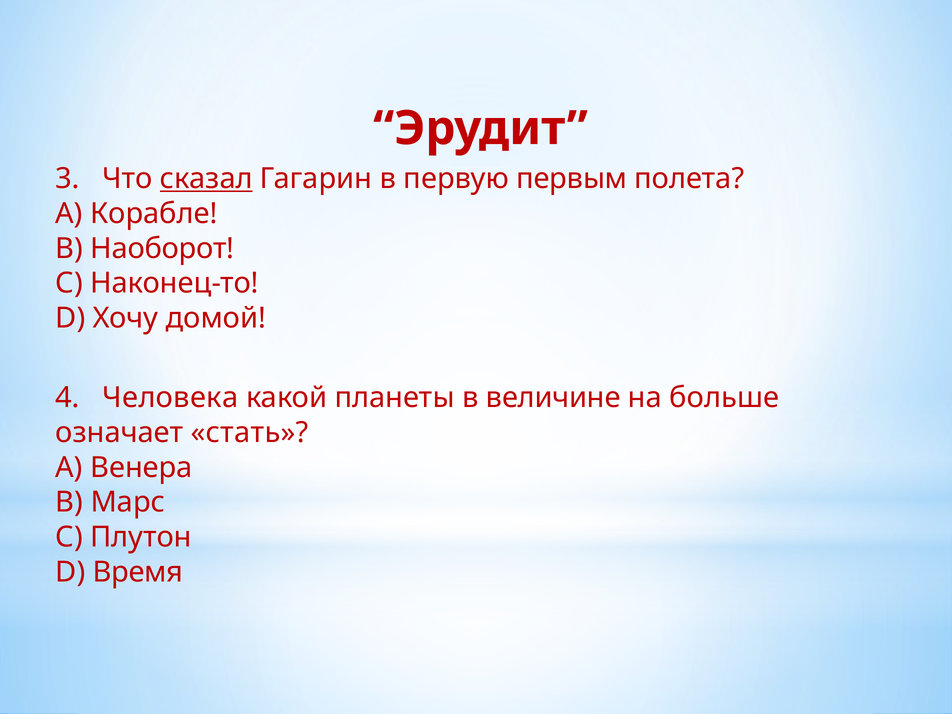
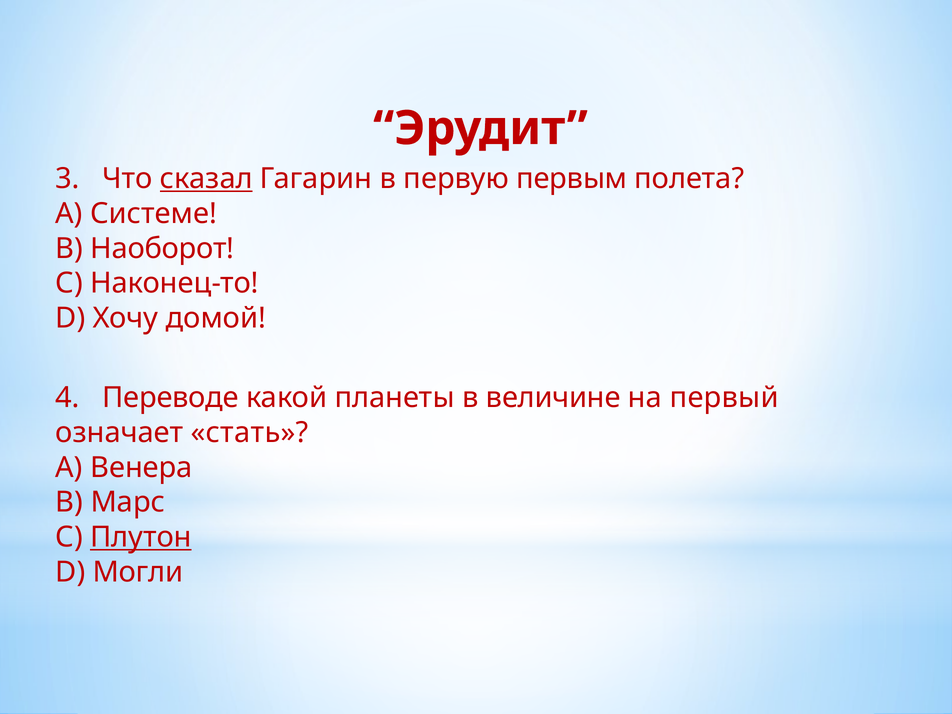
Корабле: Корабле -> Системе
Человека: Человека -> Переводе
больше: больше -> первый
Плутон underline: none -> present
Время: Время -> Могли
